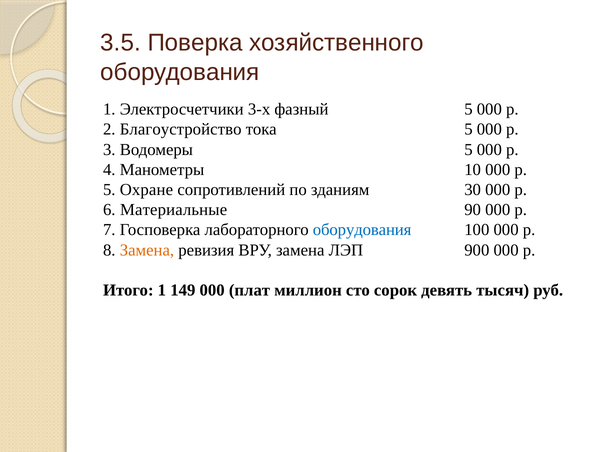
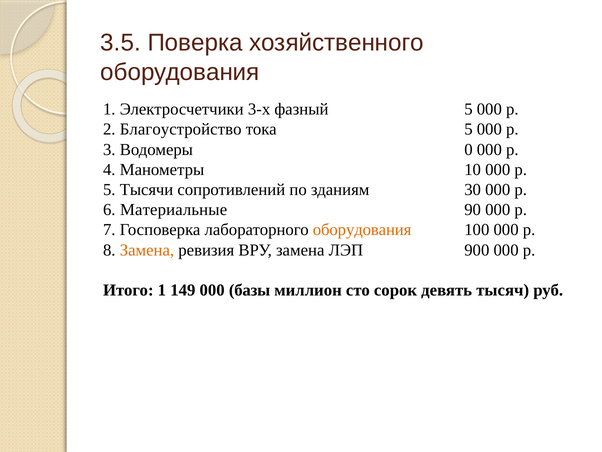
Водомеры 5: 5 -> 0
Охране: Охране -> Тысячи
оборудования at (362, 230) colour: blue -> orange
плат: плат -> базы
